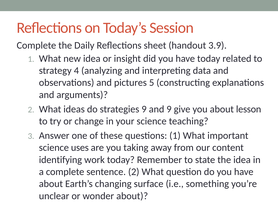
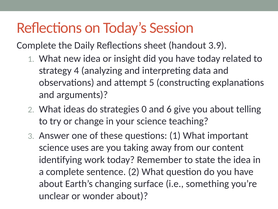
pictures: pictures -> attempt
strategies 9: 9 -> 0
and 9: 9 -> 6
lesson: lesson -> telling
